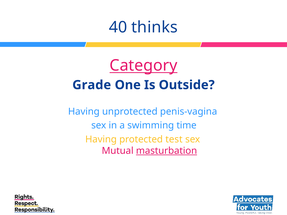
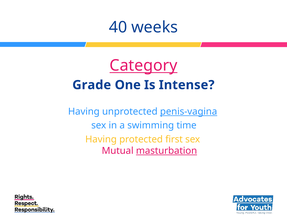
thinks: thinks -> weeks
Outside: Outside -> Intense
penis-vagina underline: none -> present
test: test -> first
